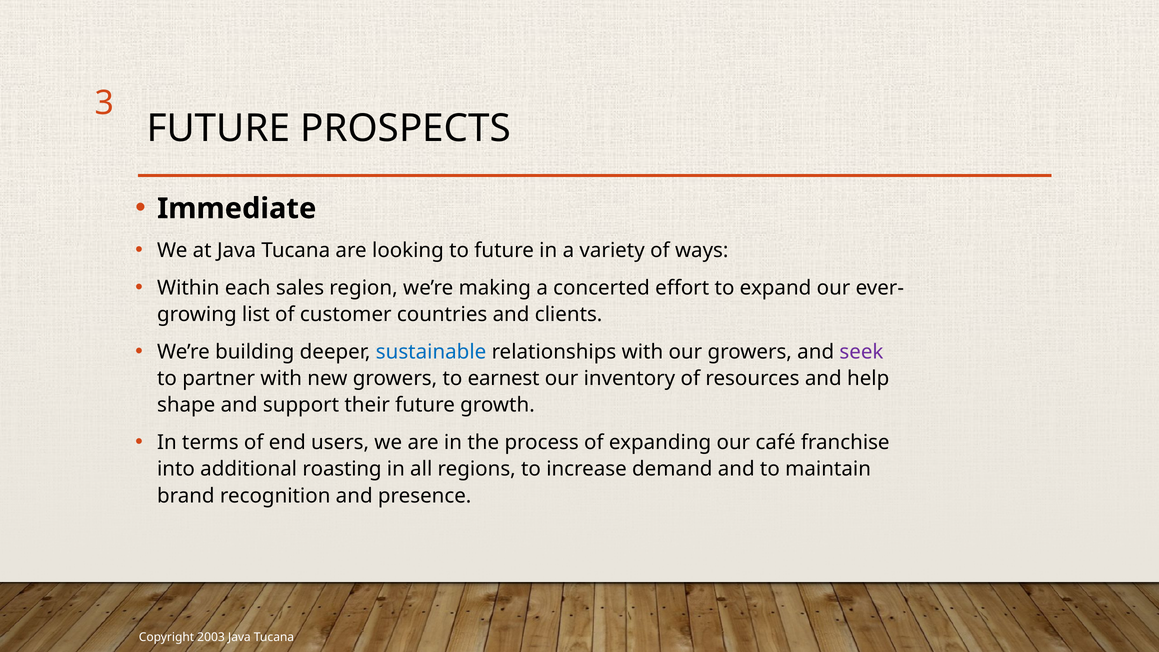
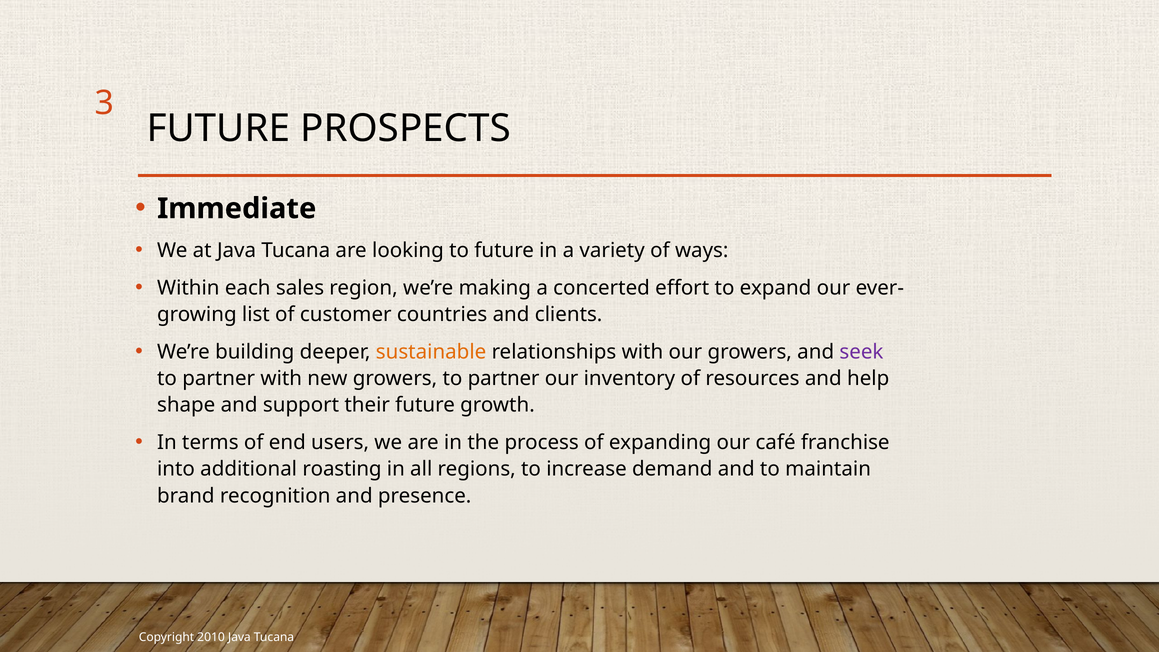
sustainable colour: blue -> orange
growers to earnest: earnest -> partner
2003: 2003 -> 2010
